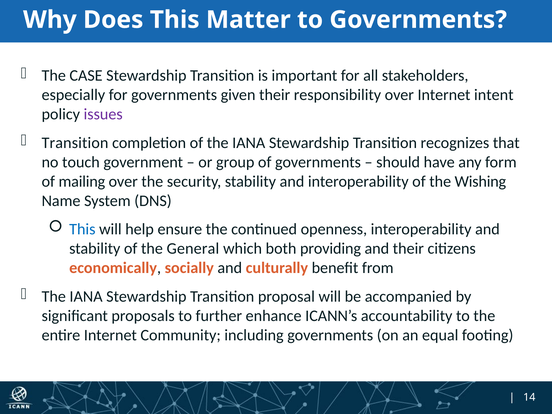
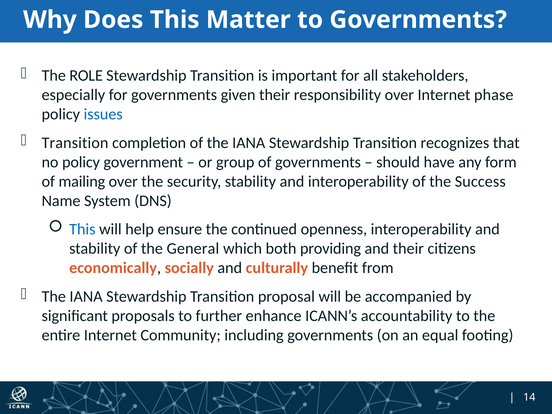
CASE: CASE -> ROLE
intent: intent -> phase
issues colour: purple -> blue
no touch: touch -> policy
Wishing: Wishing -> Success
